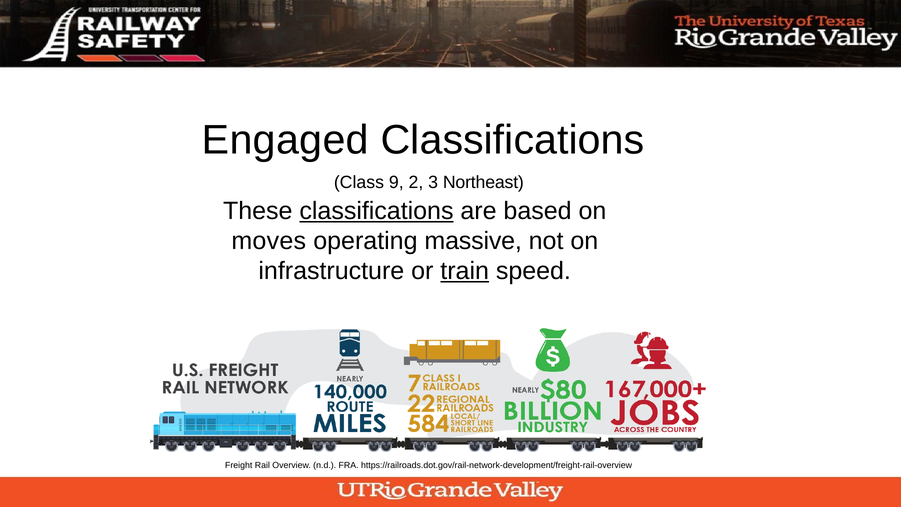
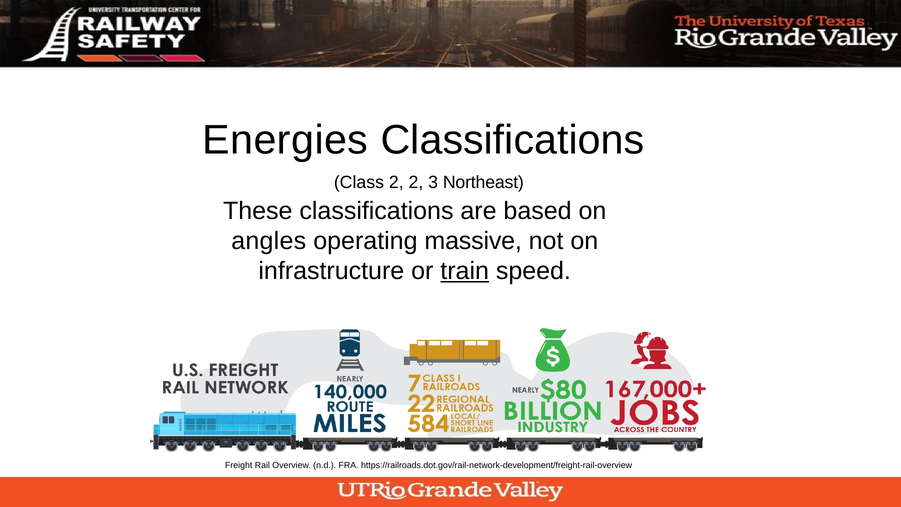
Engaged: Engaged -> Energies
Class 9: 9 -> 2
classifications at (376, 211) underline: present -> none
moves: moves -> angles
